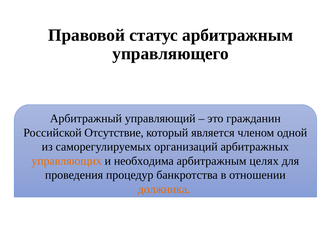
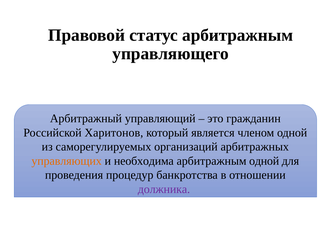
Отсутствие: Отсутствие -> Харитонов
арбитражным целях: целях -> одной
должника colour: orange -> purple
